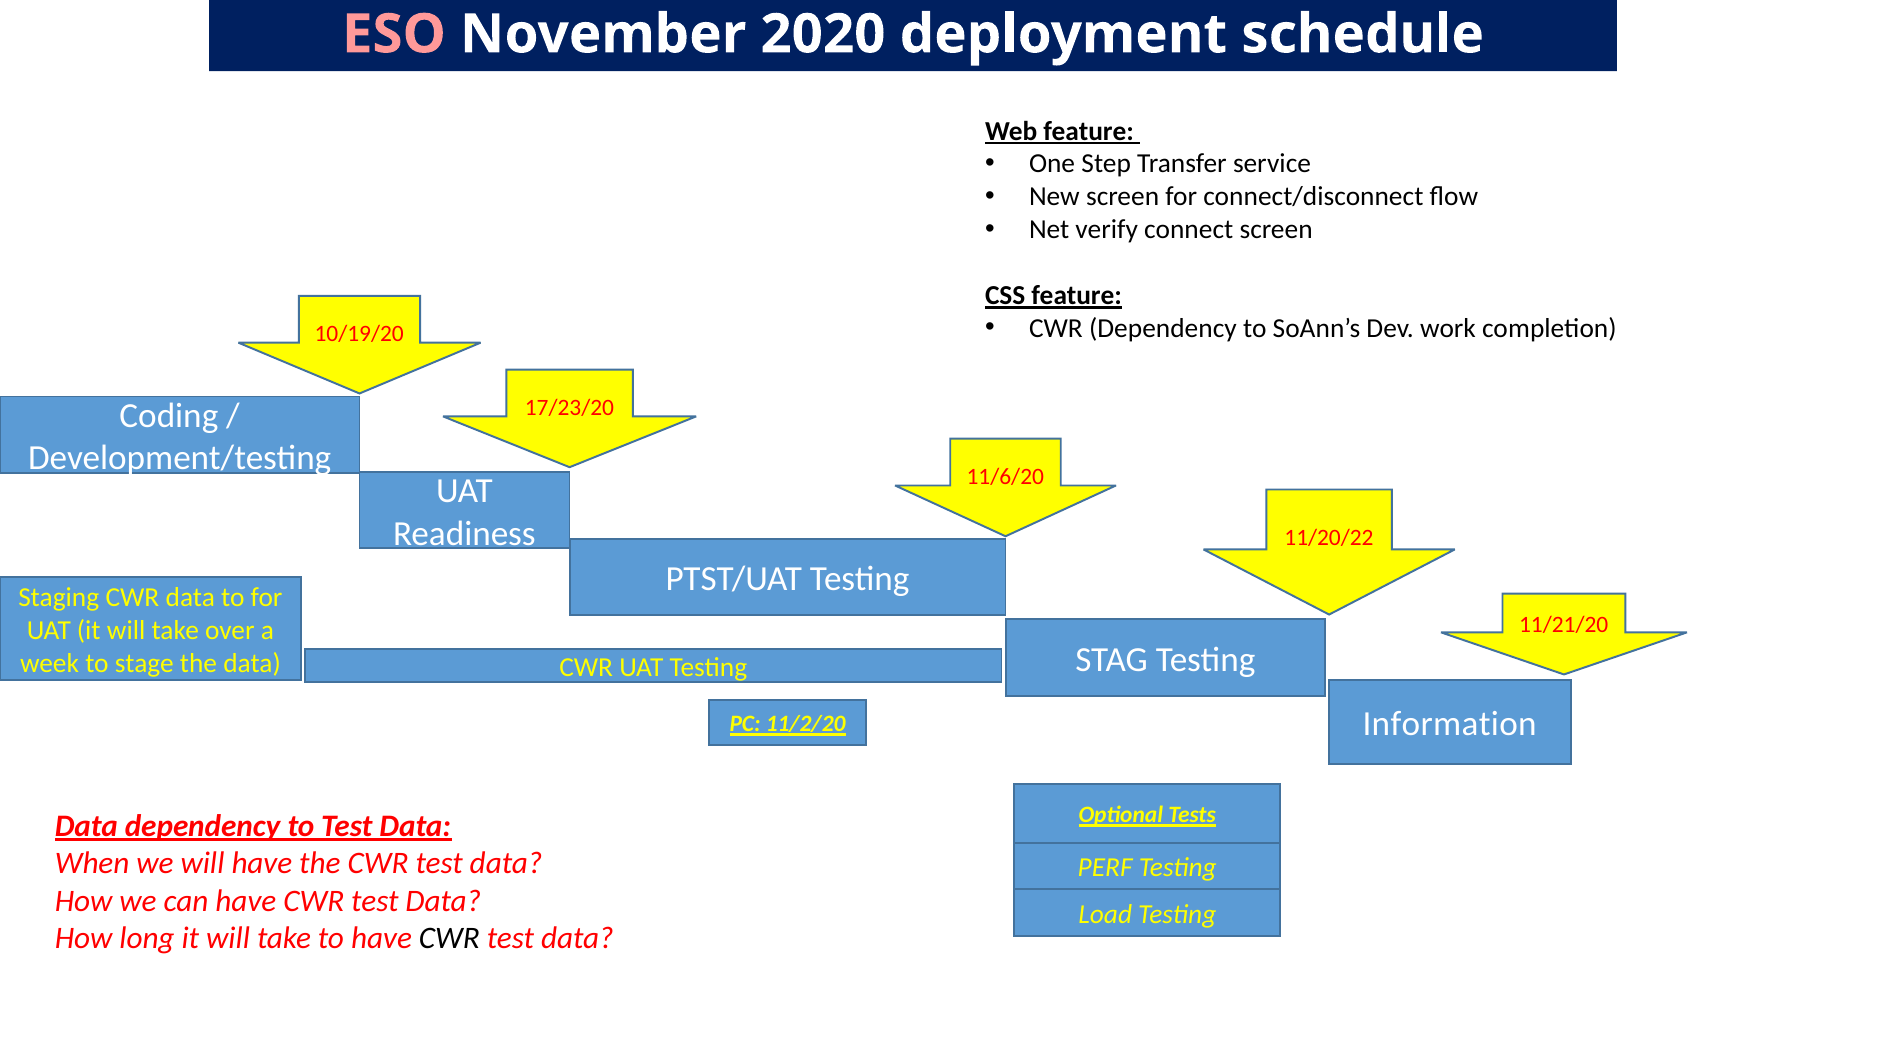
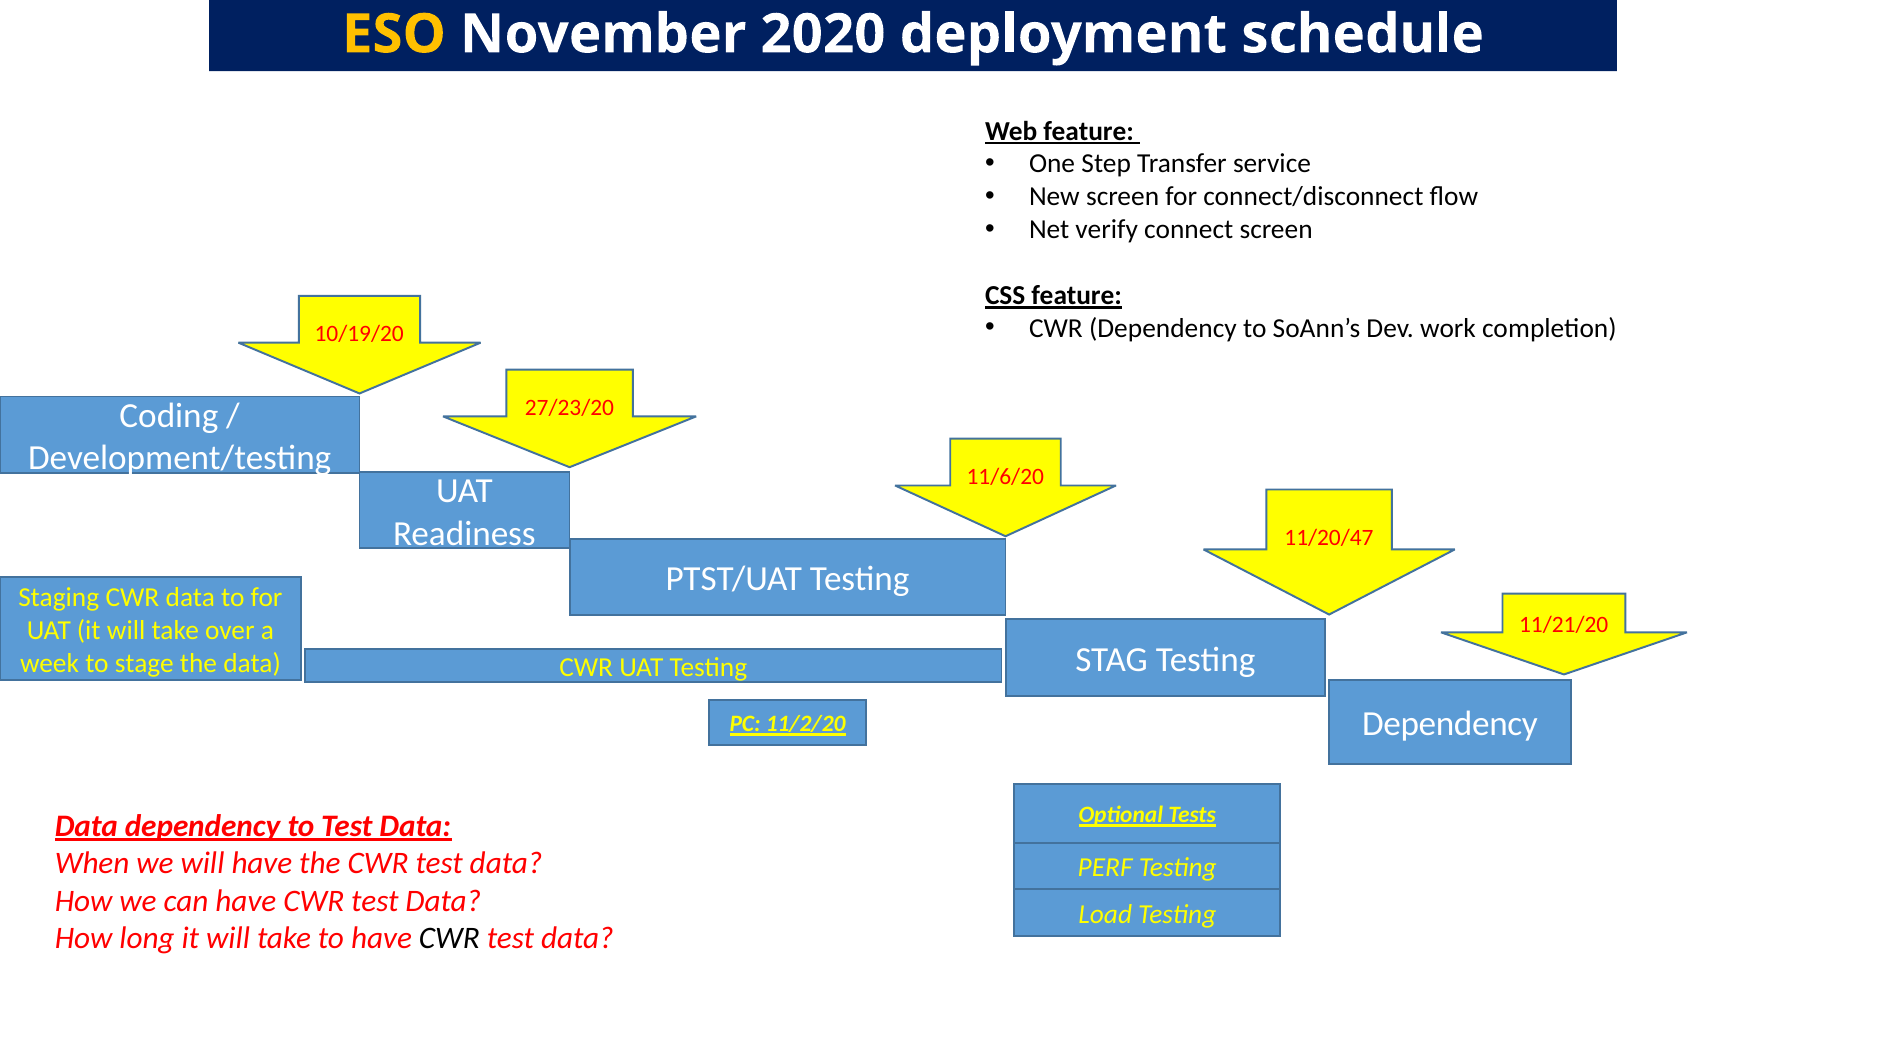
ESO colour: pink -> yellow
17/23/20: 17/23/20 -> 27/23/20
11/20/22: 11/20/22 -> 11/20/47
Information at (1450, 724): Information -> Dependency
